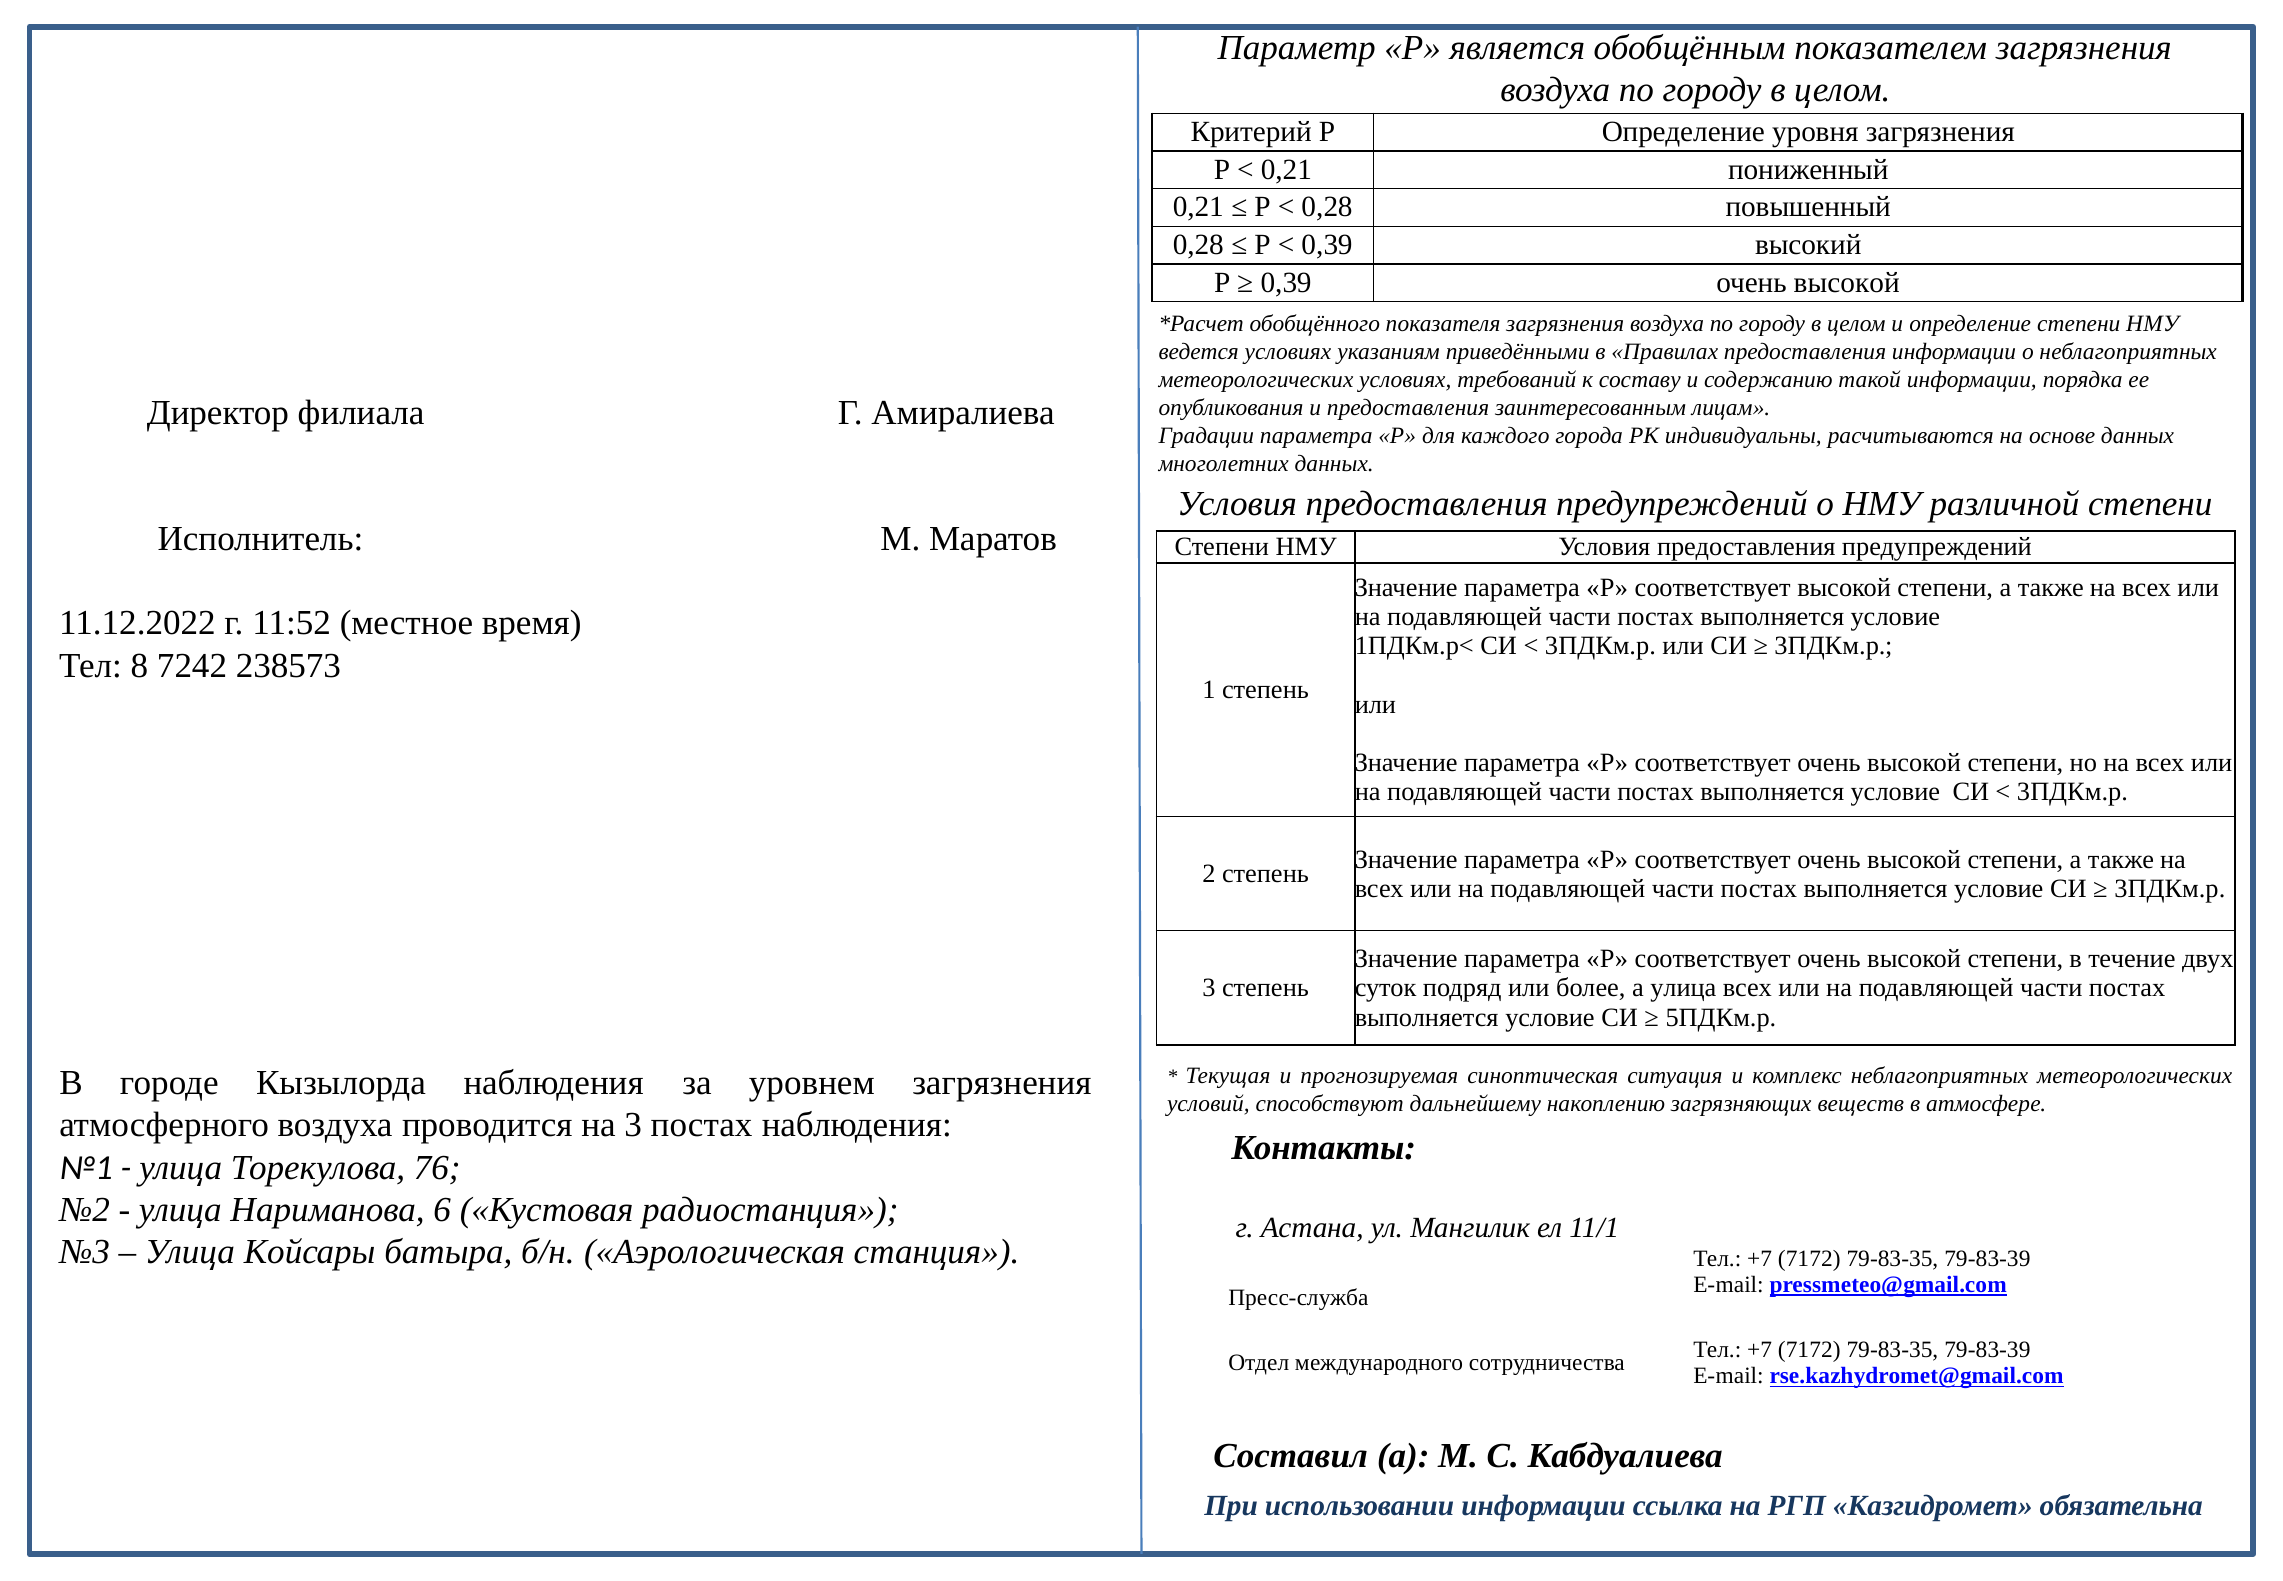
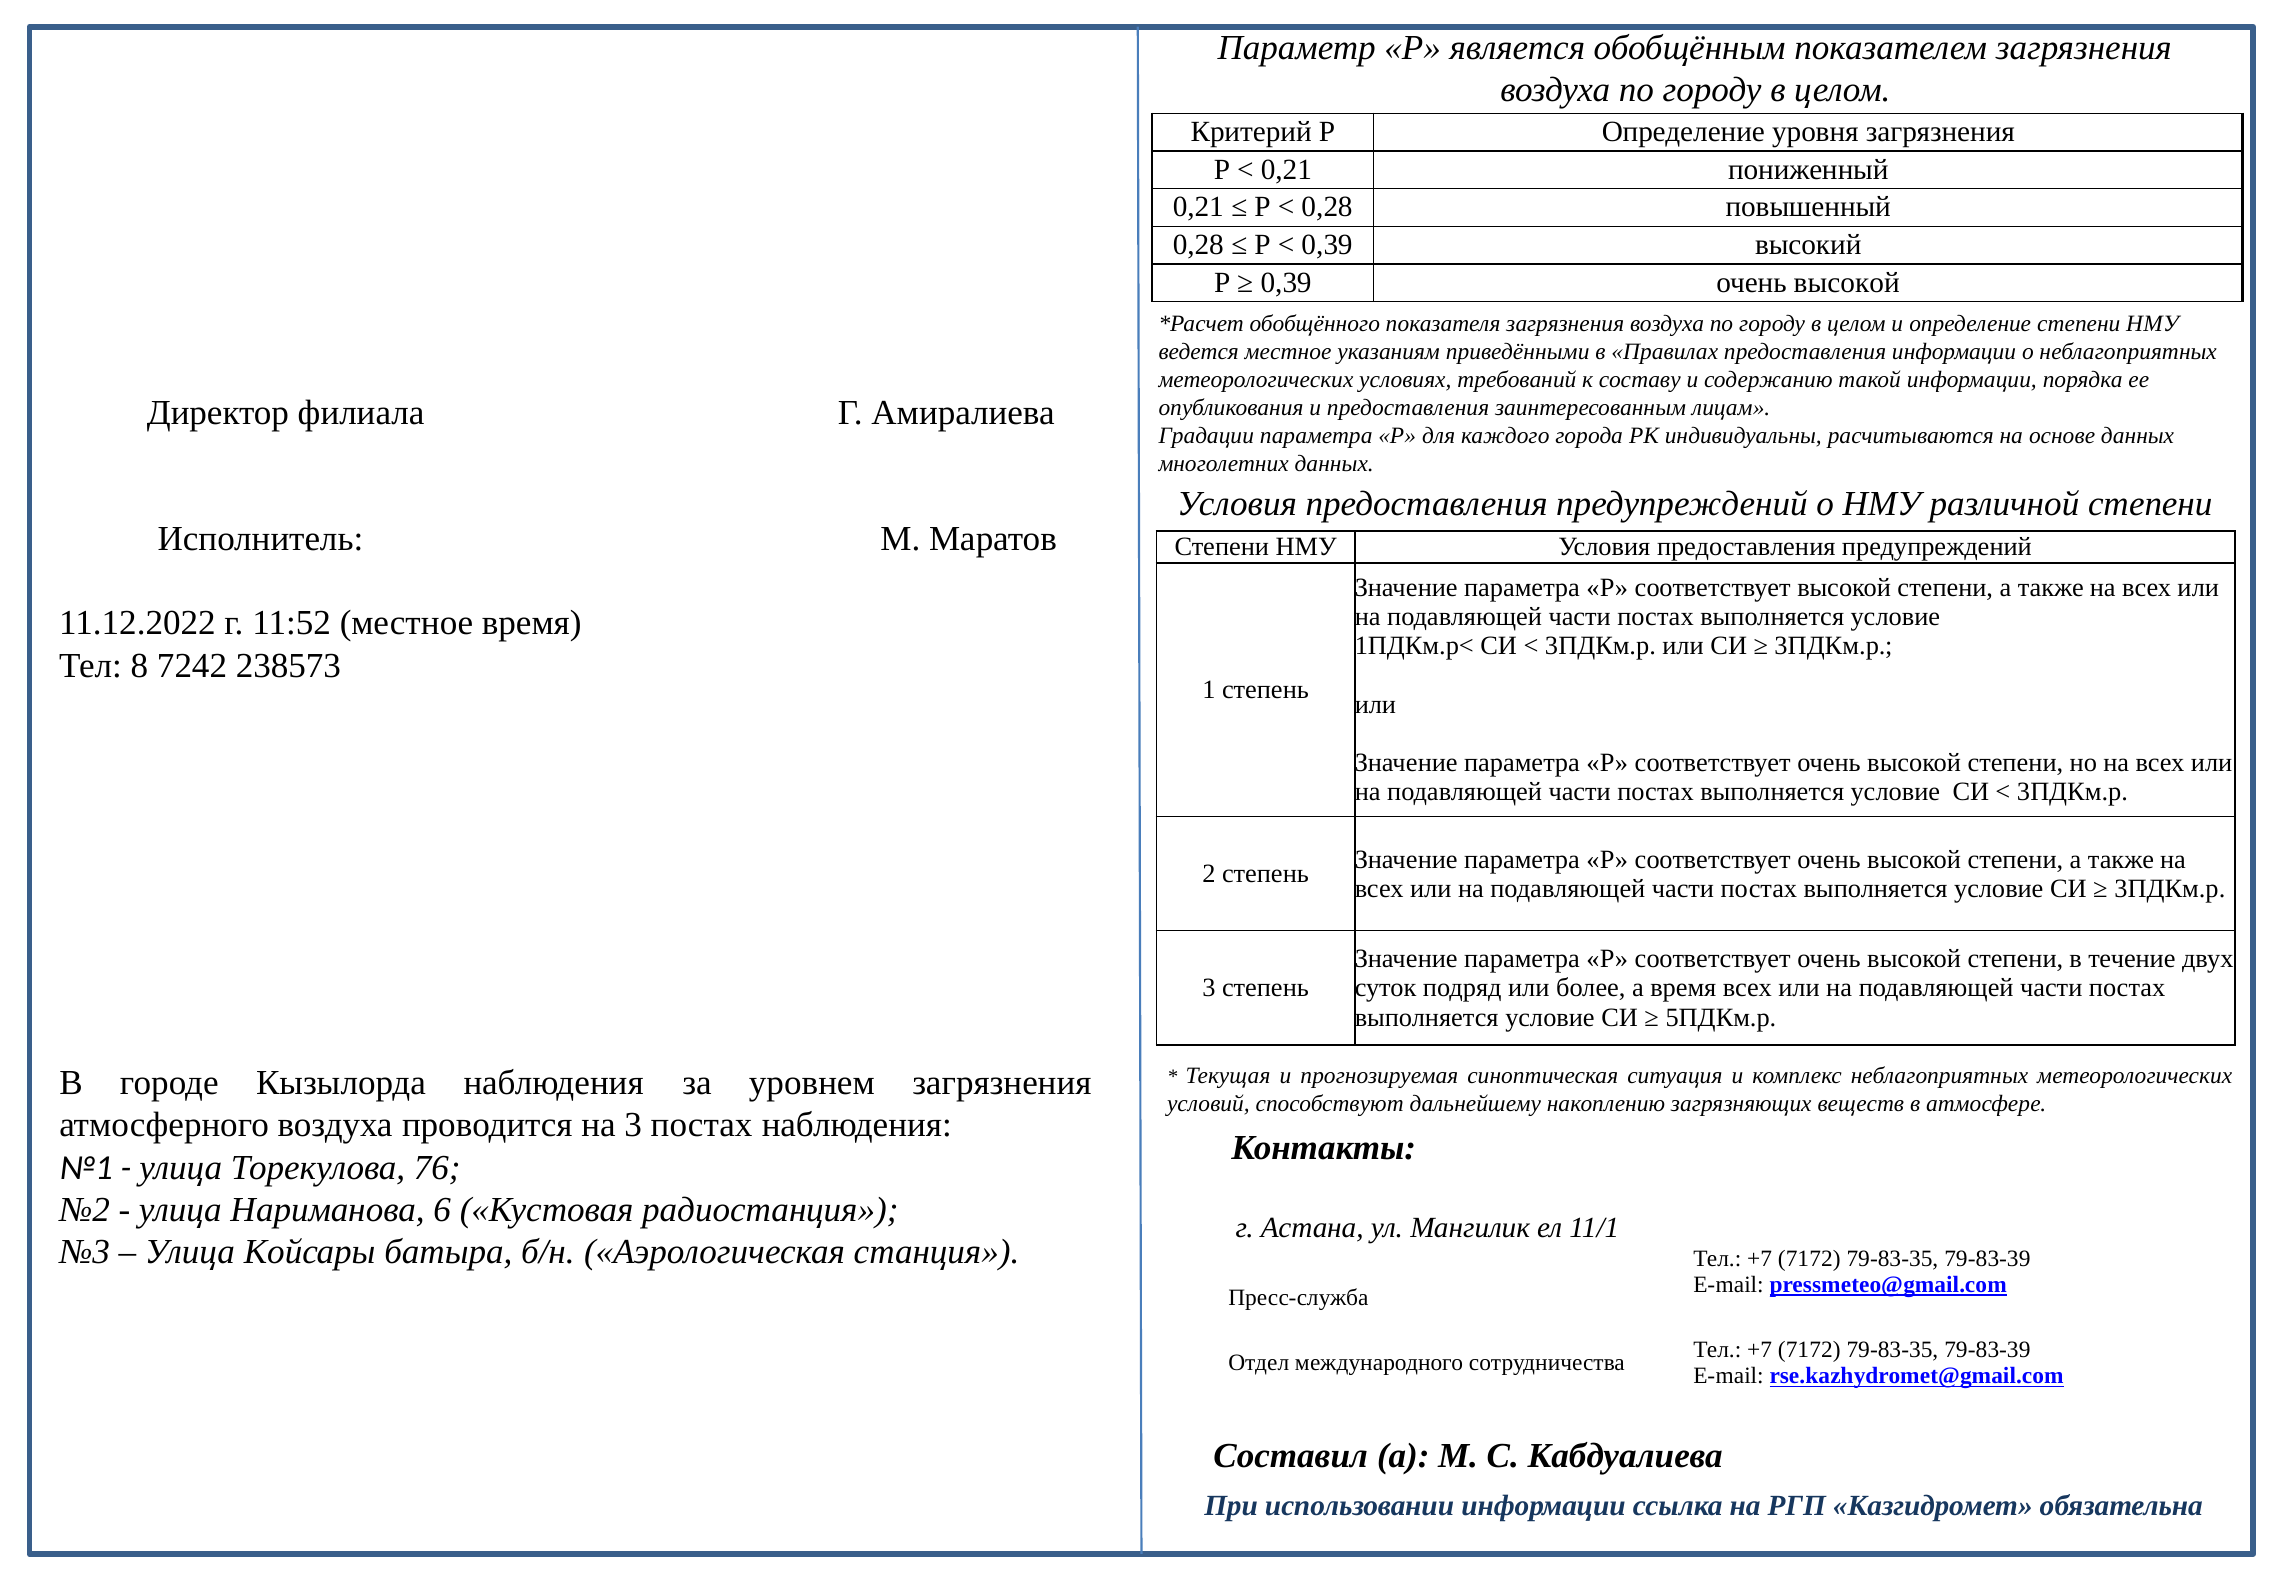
ведется условиях: условиях -> местное
а улица: улица -> время
